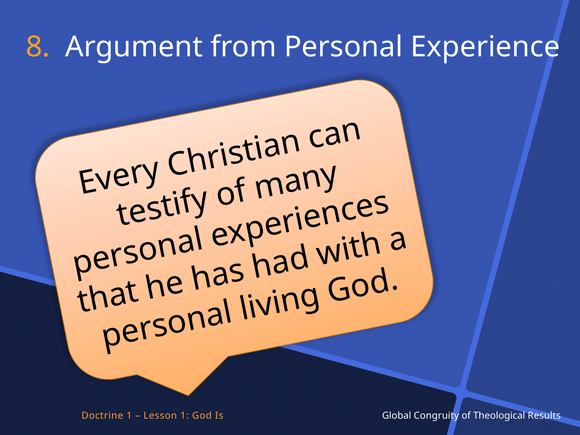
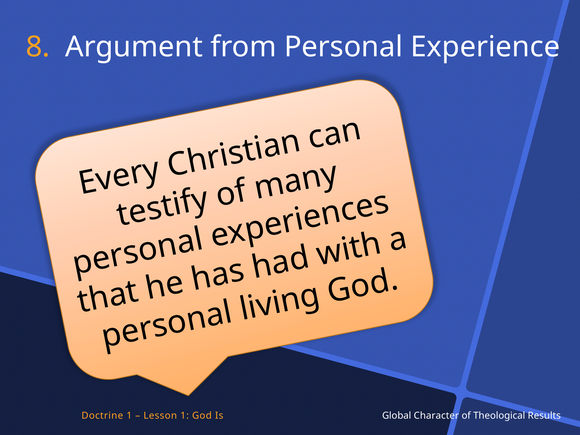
Congruity: Congruity -> Character
